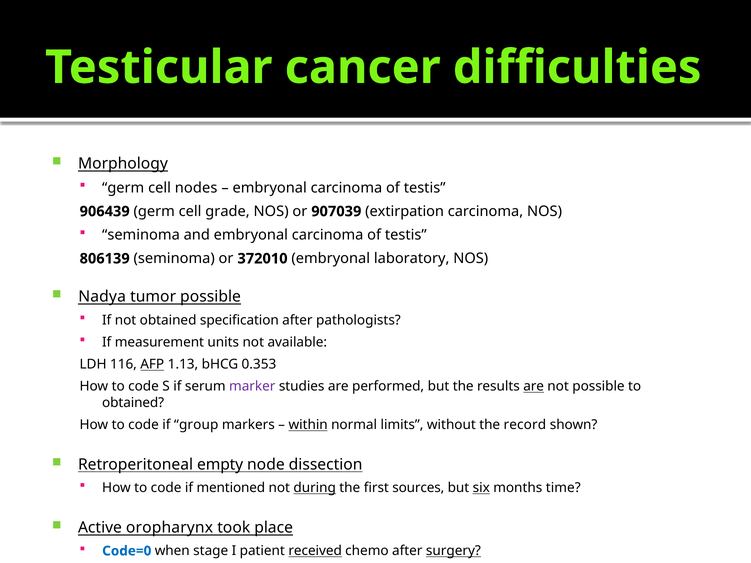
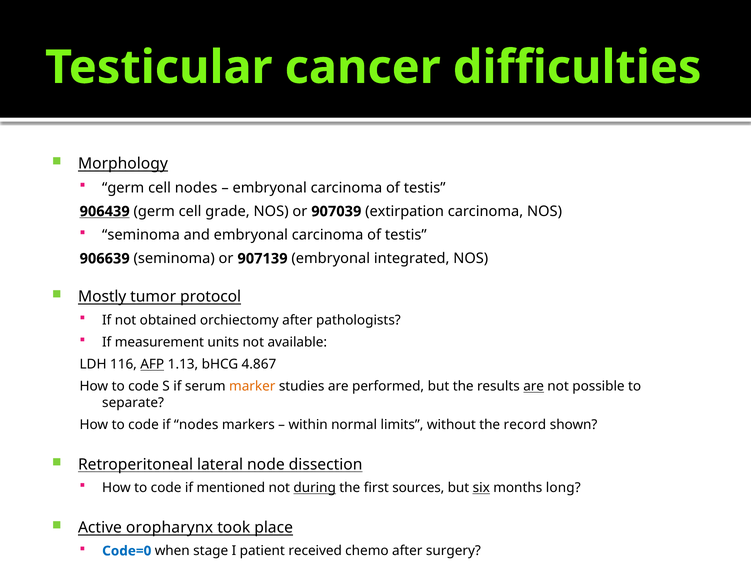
906439 underline: none -> present
806139: 806139 -> 906639
372010: 372010 -> 907139
laboratory: laboratory -> integrated
Nadya: Nadya -> Mostly
tumor possible: possible -> protocol
specification: specification -> orchiectomy
0.353: 0.353 -> 4.867
marker colour: purple -> orange
obtained at (133, 403): obtained -> separate
if group: group -> nodes
within underline: present -> none
empty: empty -> lateral
time: time -> long
received underline: present -> none
surgery underline: present -> none
